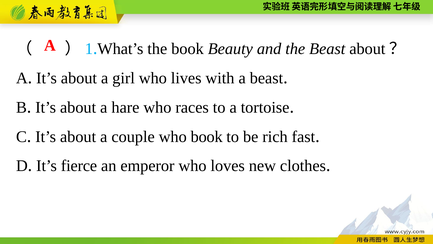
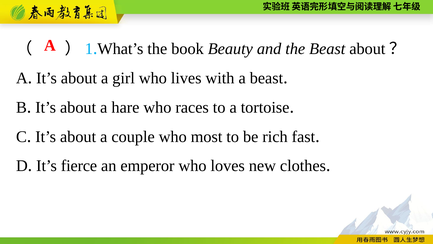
who book: book -> most
